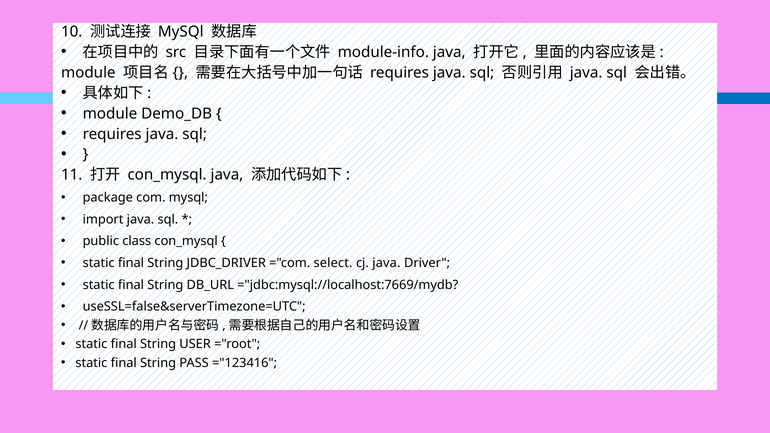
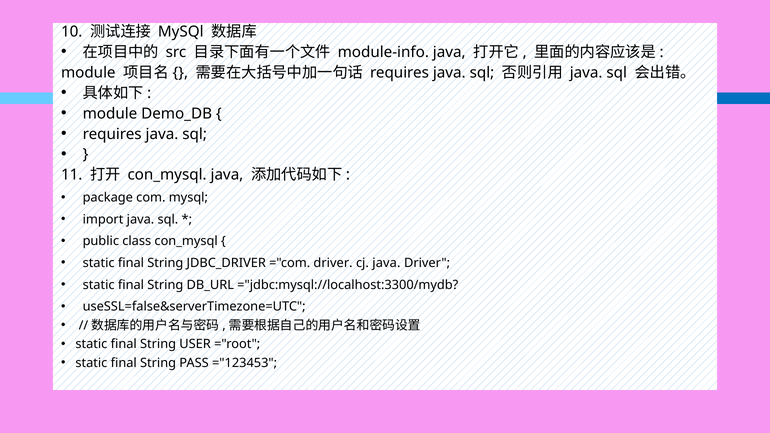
="com select: select -> driver
="jdbc:mysql://localhost:7669/mydb: ="jdbc:mysql://localhost:7669/mydb -> ="jdbc:mysql://localhost:3300/mydb
="123416: ="123416 -> ="123453
